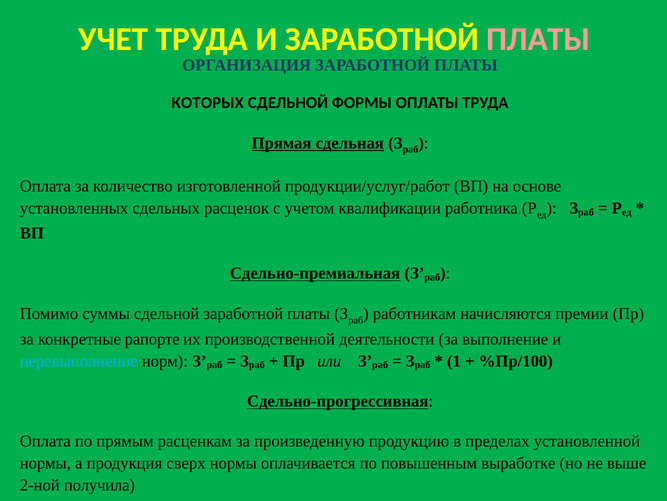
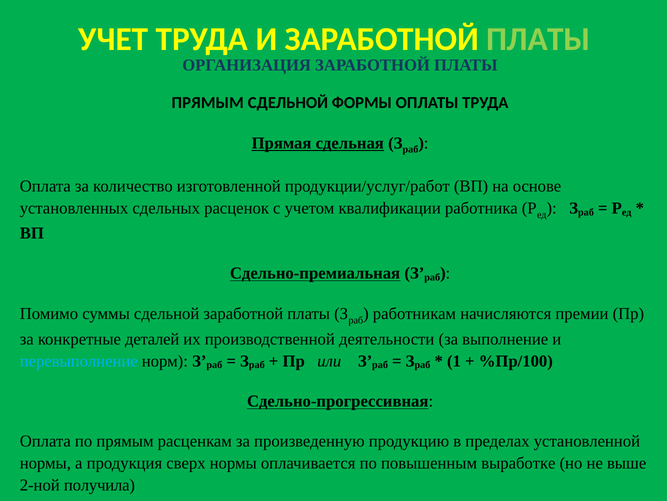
ПЛАТЫ at (538, 39) colour: pink -> light green
КОТОРЫХ at (208, 103): КОТОРЫХ -> ПРЯМЫМ
рапорте: рапорте -> деталей
